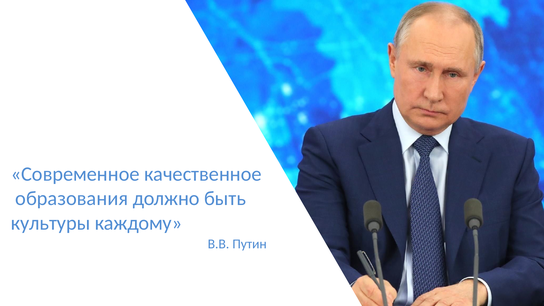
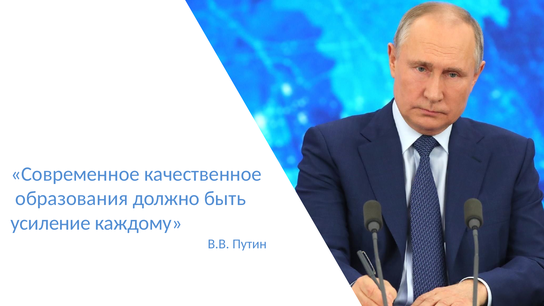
культуры: культуры -> усиление
